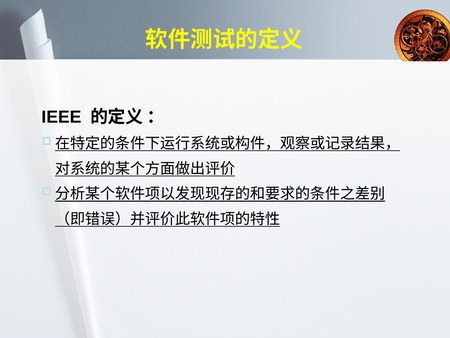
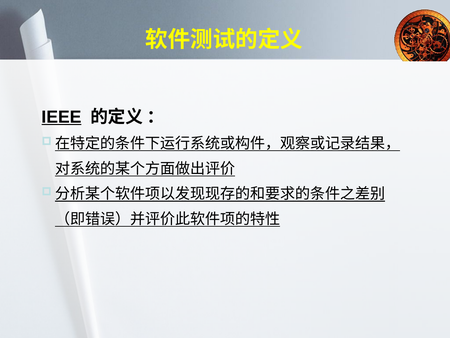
IEEE underline: none -> present
